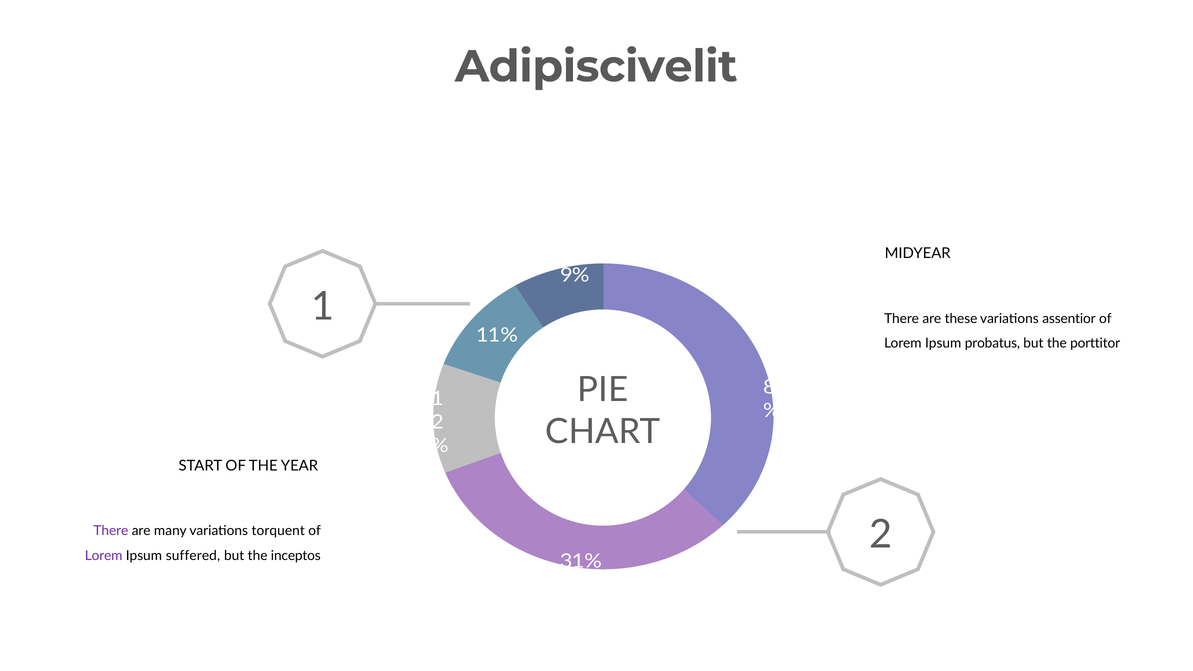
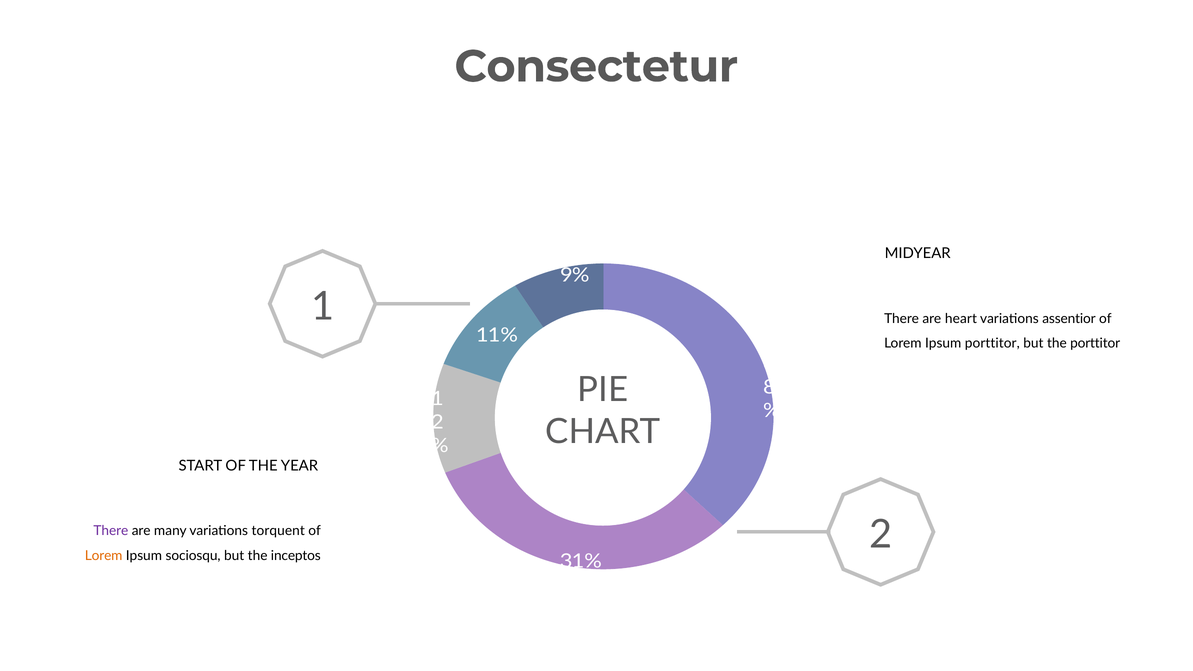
Adipiscivelit: Adipiscivelit -> Consectetur
these: these -> heart
Ipsum probatus: probatus -> porttitor
Lorem at (104, 556) colour: purple -> orange
suffered: suffered -> sociosqu
